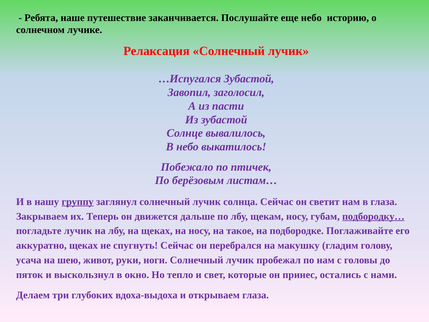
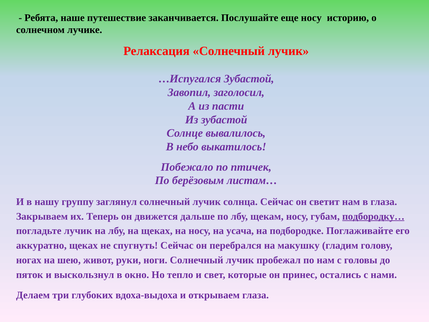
еще небо: небо -> носу
группу underline: present -> none
такое: такое -> усача
усача: усача -> ногах
